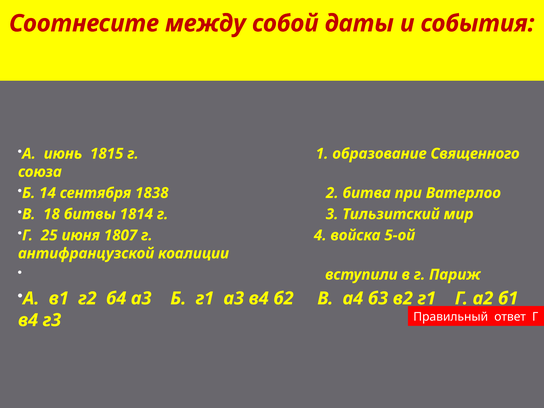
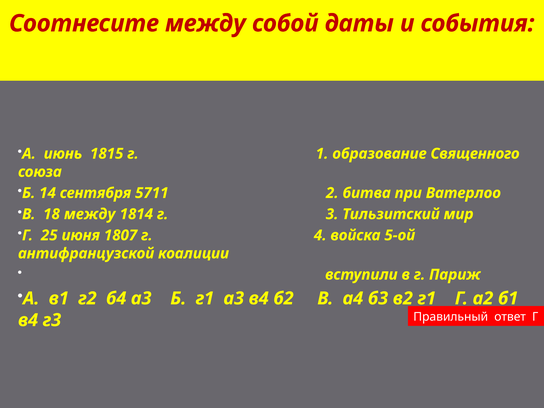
1838: 1838 -> 5711
18 битвы: битвы -> между
